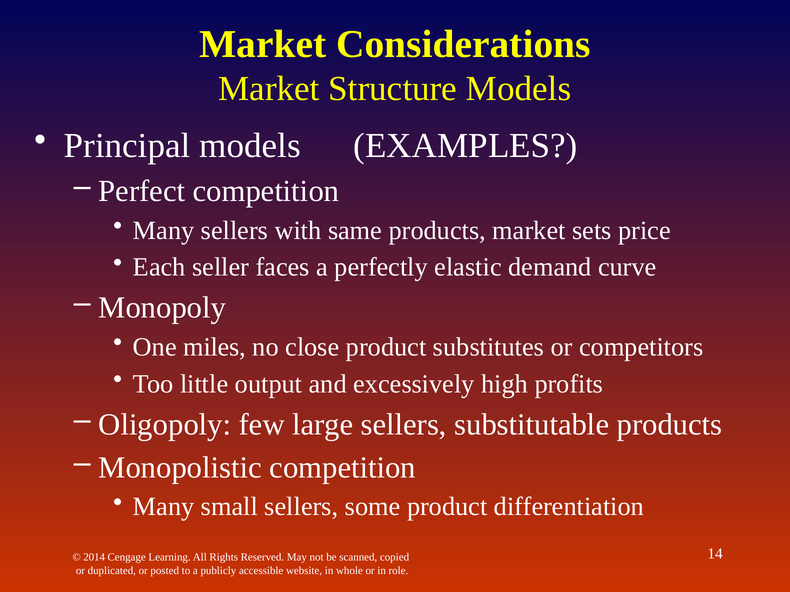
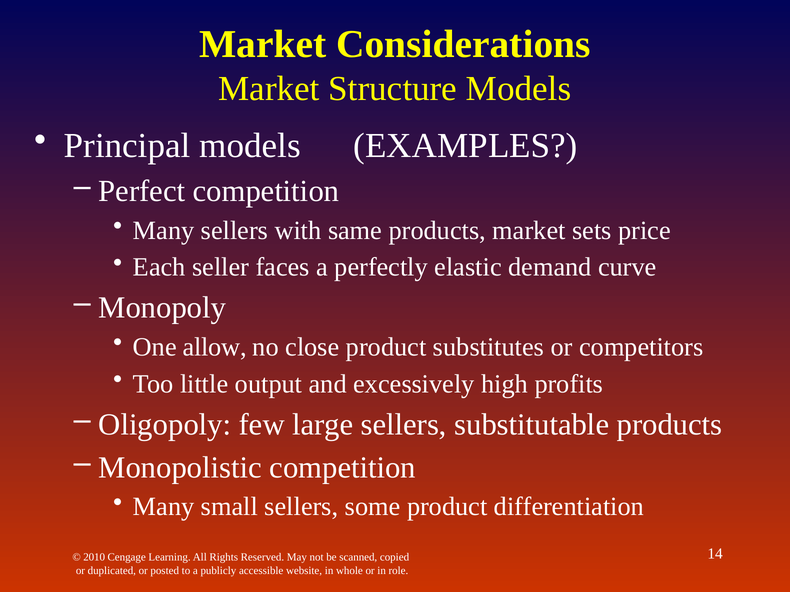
miles: miles -> allow
2014: 2014 -> 2010
